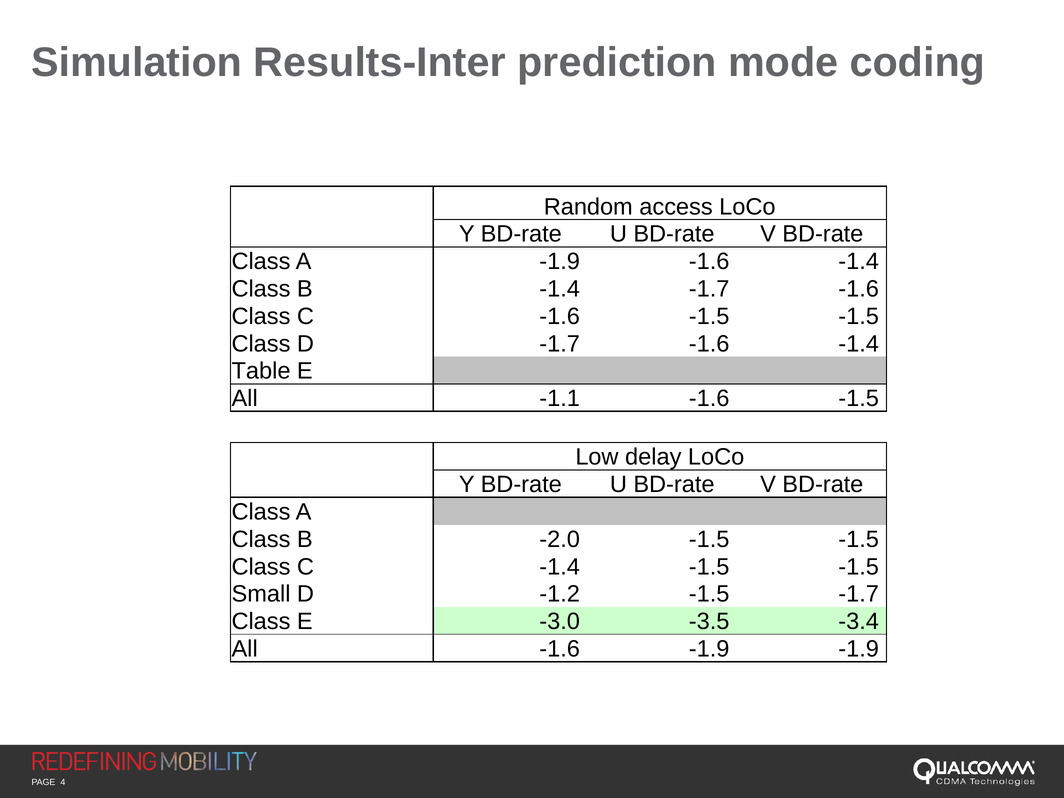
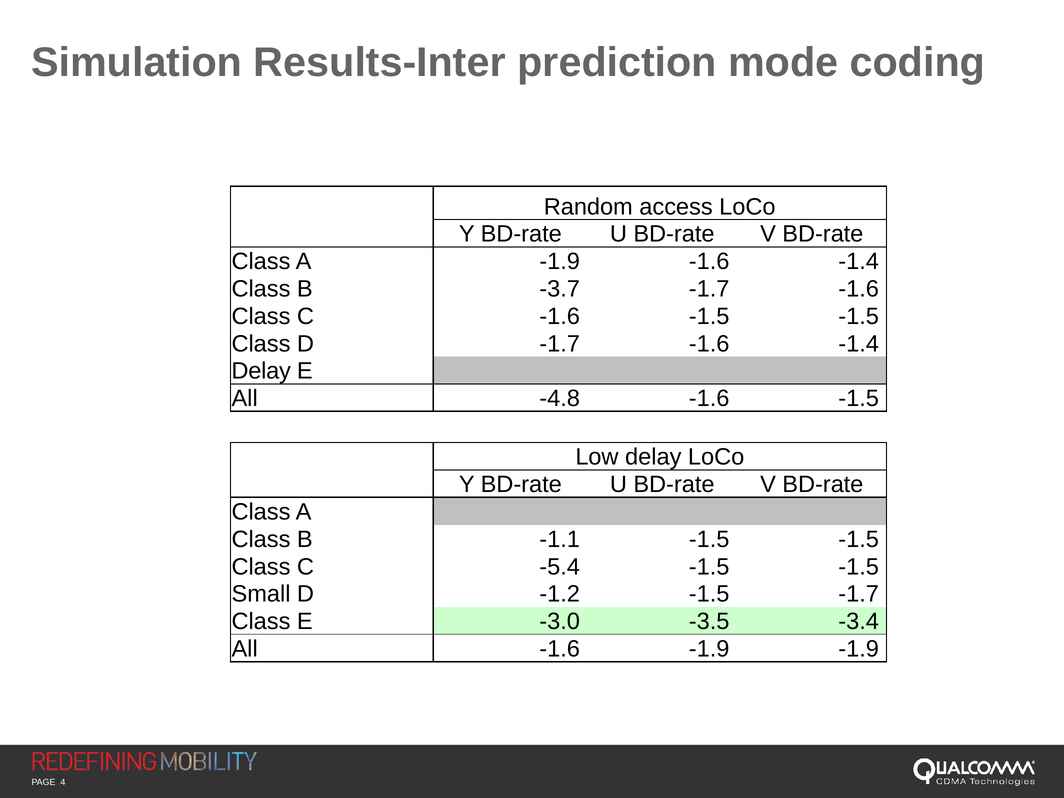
B -1.4: -1.4 -> -3.7
Table at (261, 371): Table -> Delay
-1.1: -1.1 -> -4.8
-2.0: -2.0 -> -1.1
C -1.4: -1.4 -> -5.4
